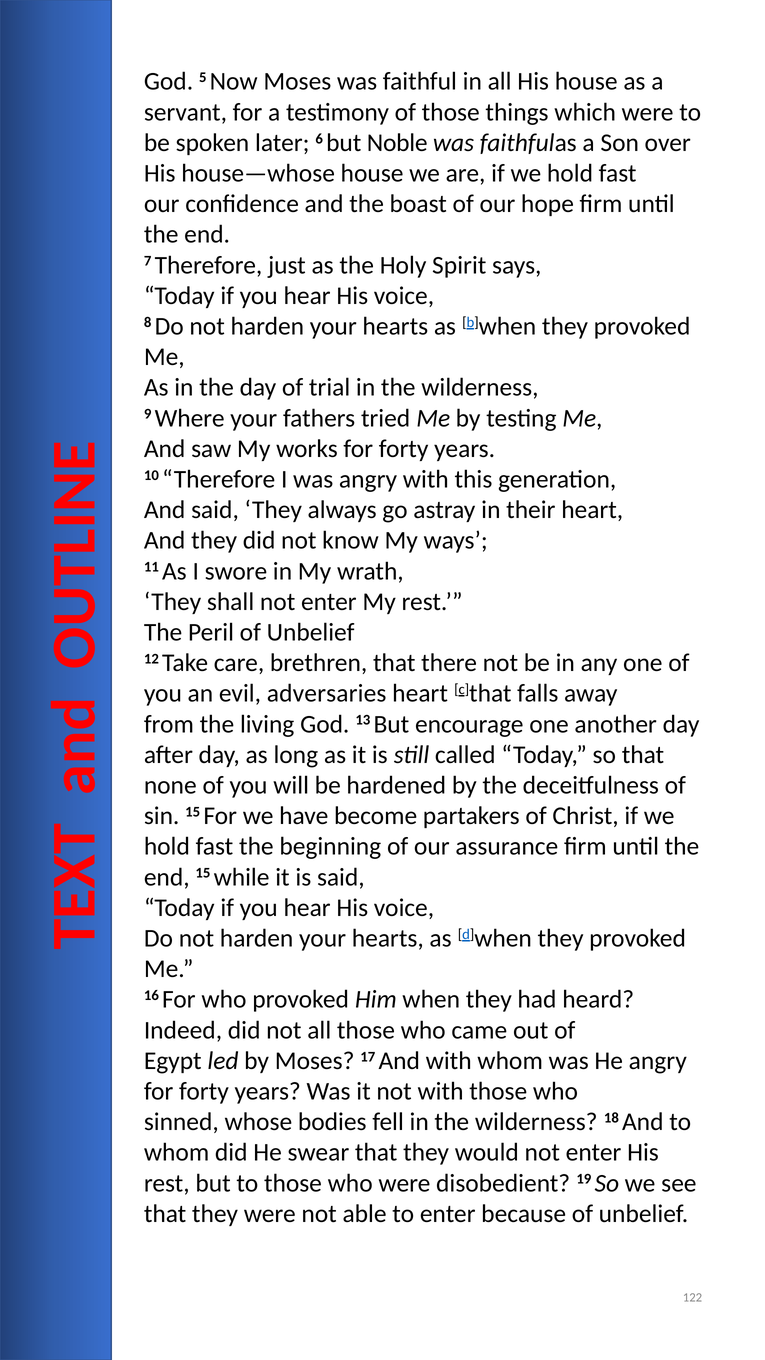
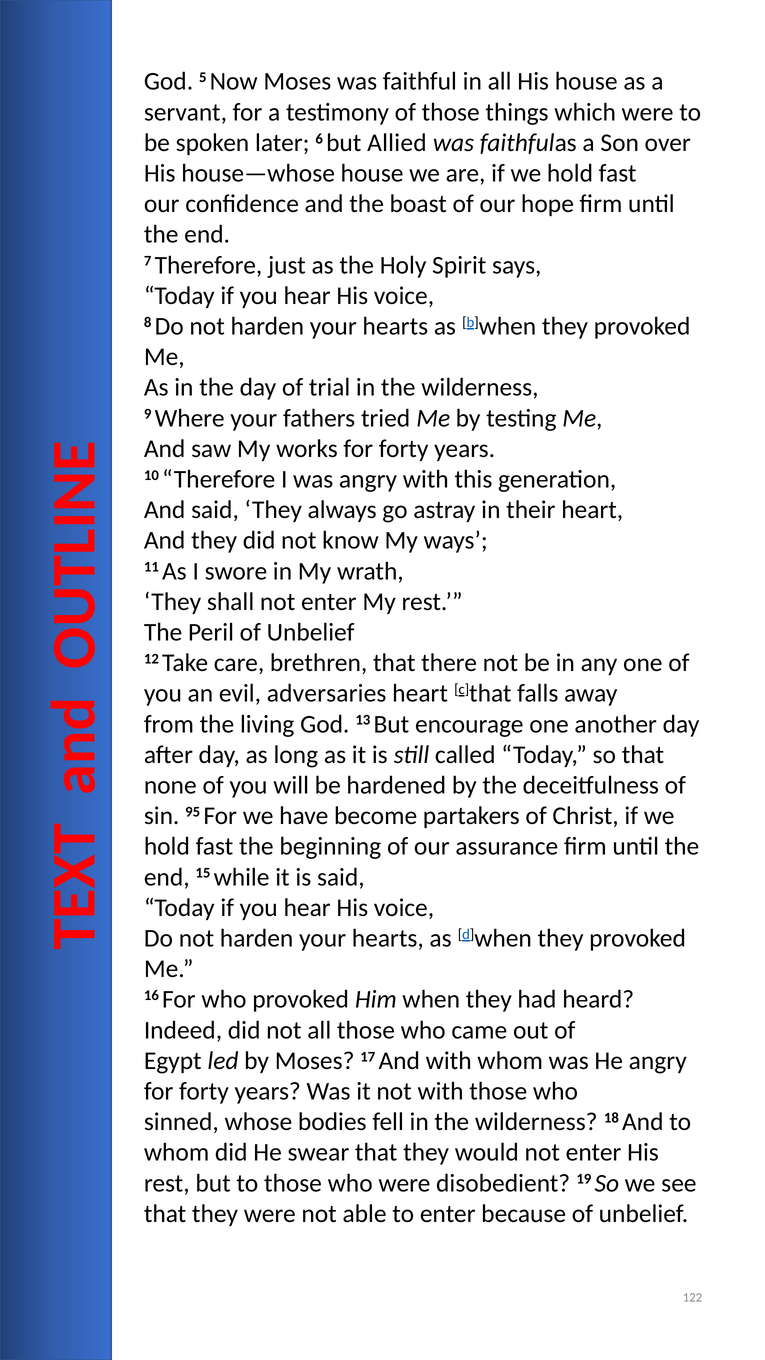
Noble: Noble -> Allied
sin 15: 15 -> 95
